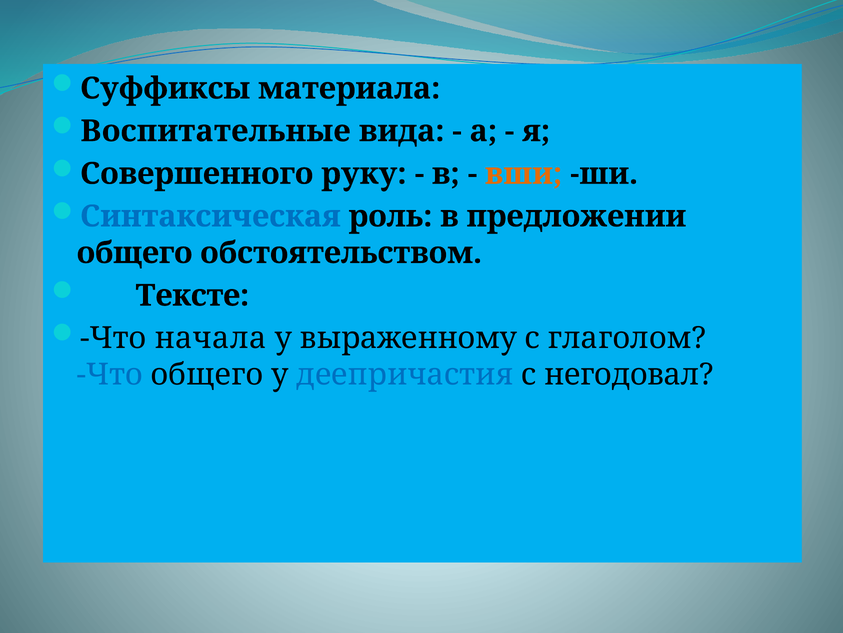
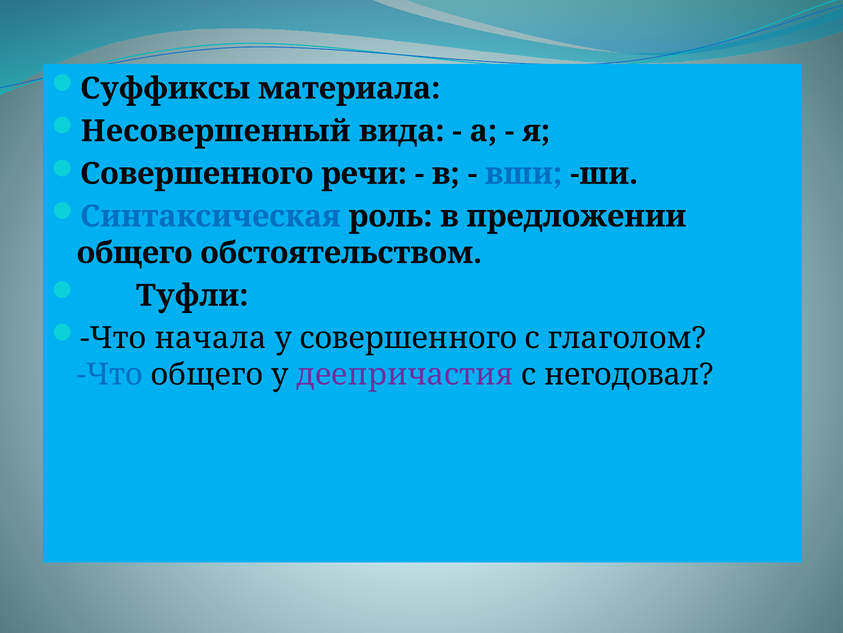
Воспитательные: Воспитательные -> Несовершенный
руку: руку -> речи
вши colour: orange -> blue
Тексте: Тексте -> Туфли
у выраженному: выраженному -> совершенного
деепричастия colour: blue -> purple
